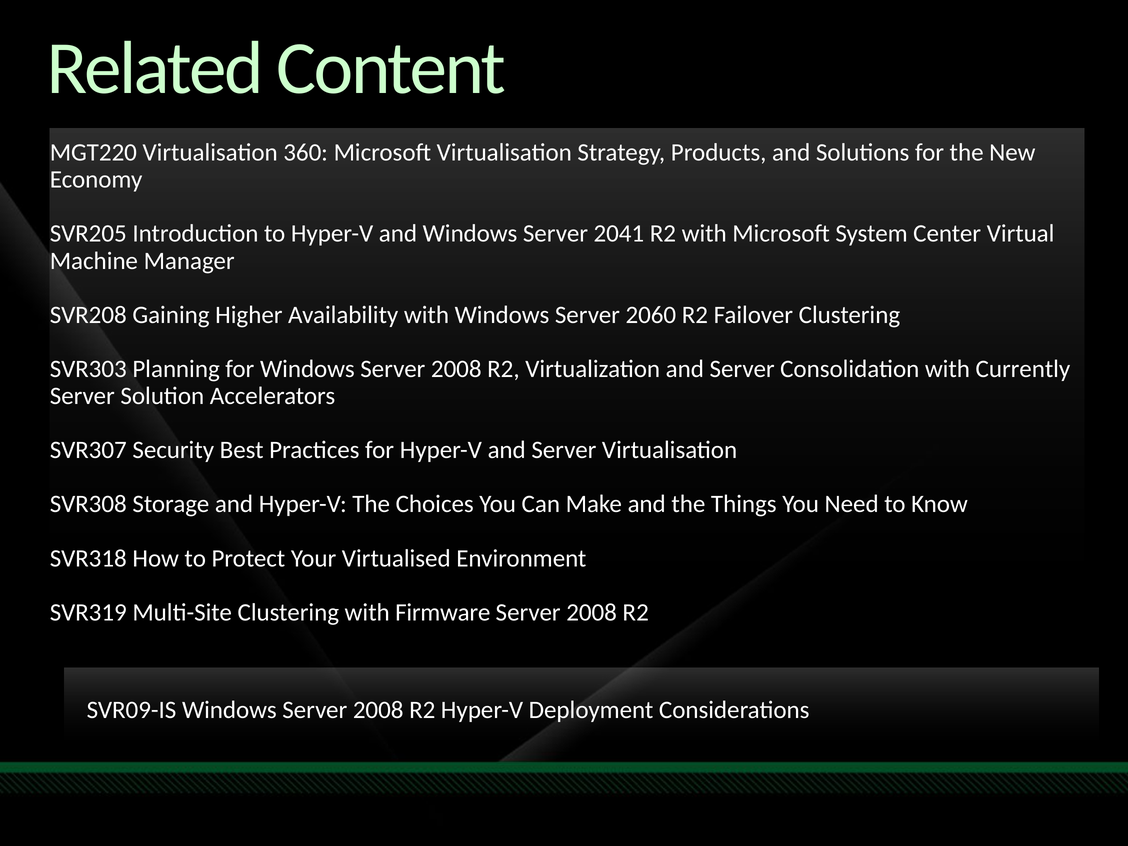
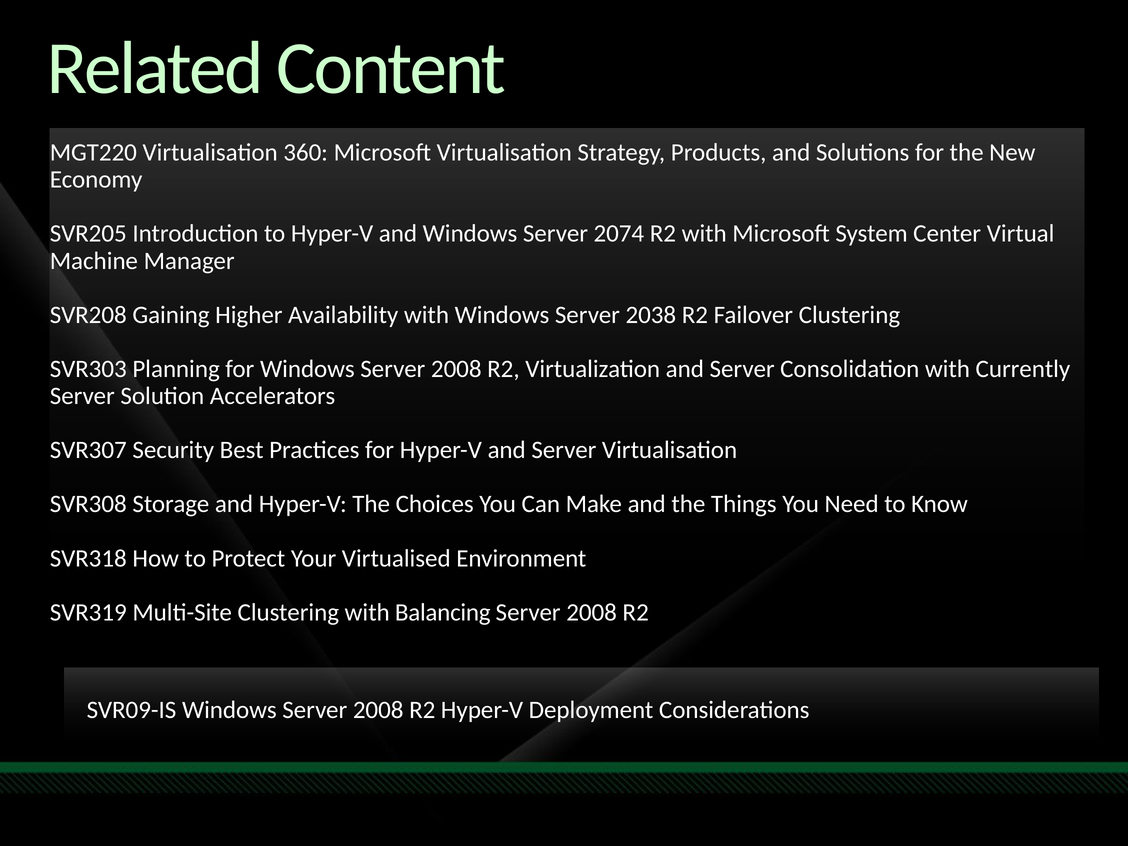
2041: 2041 -> 2074
2060: 2060 -> 2038
Firmware: Firmware -> Balancing
